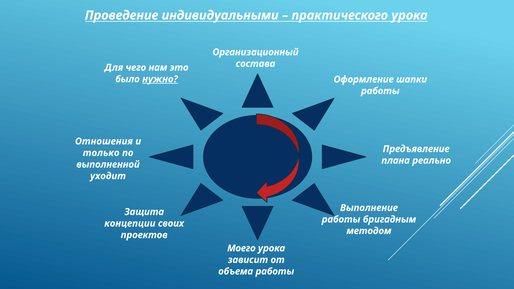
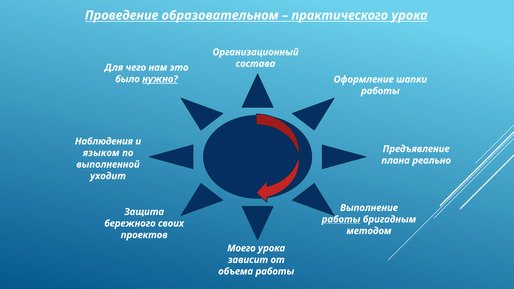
индивидуальными: индивидуальными -> образовательном
Отношения: Отношения -> Наблюдения
только: только -> языком
работы at (341, 219) underline: none -> present
концепции: концепции -> бережного
